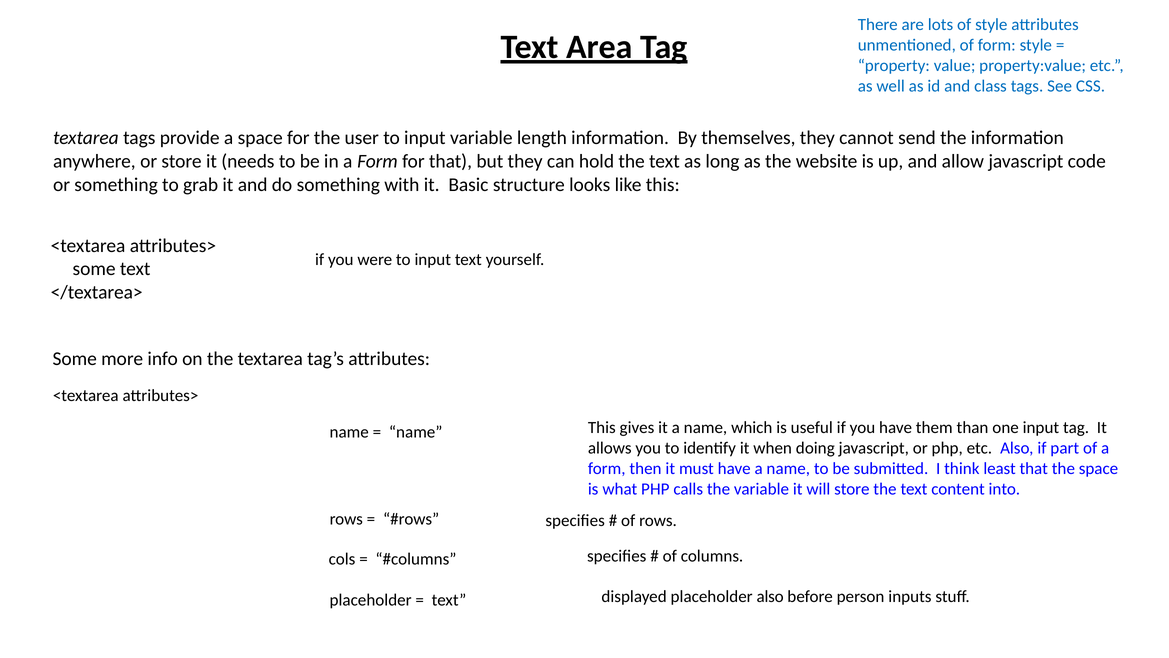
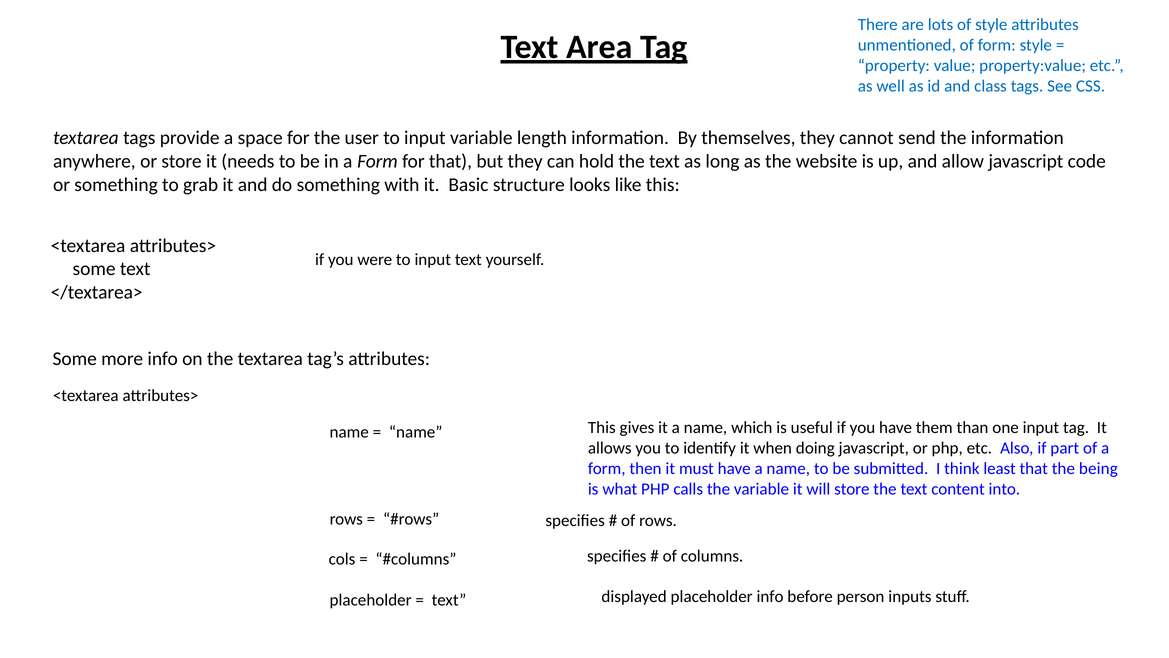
the space: space -> being
placeholder also: also -> info
